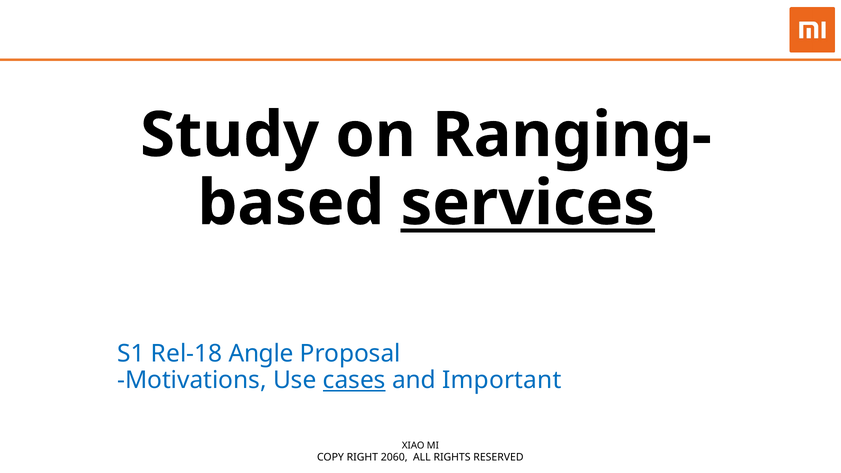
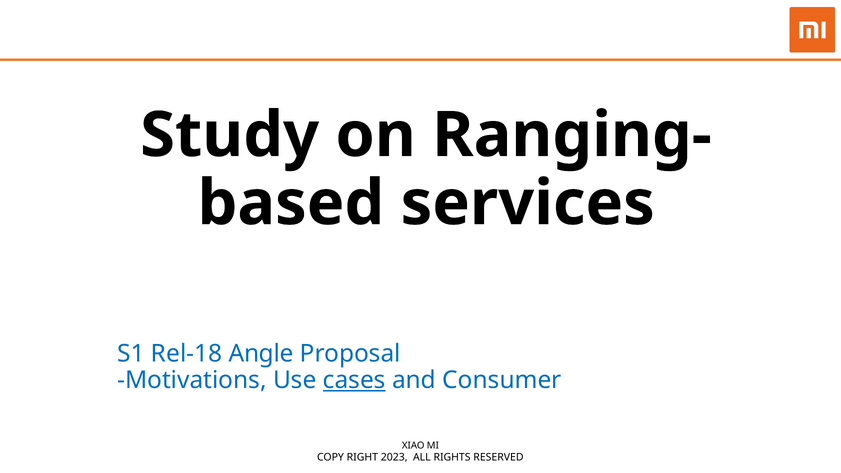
services underline: present -> none
Important: Important -> Consumer
2060: 2060 -> 2023
